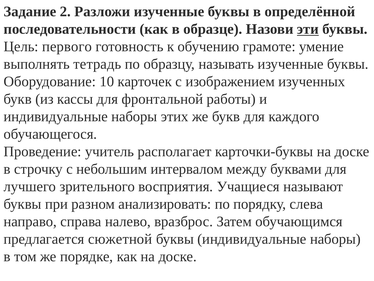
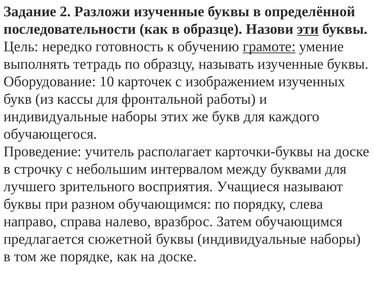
первого: первого -> нередко
грамоте underline: none -> present
разном анализировать: анализировать -> обучающимся
